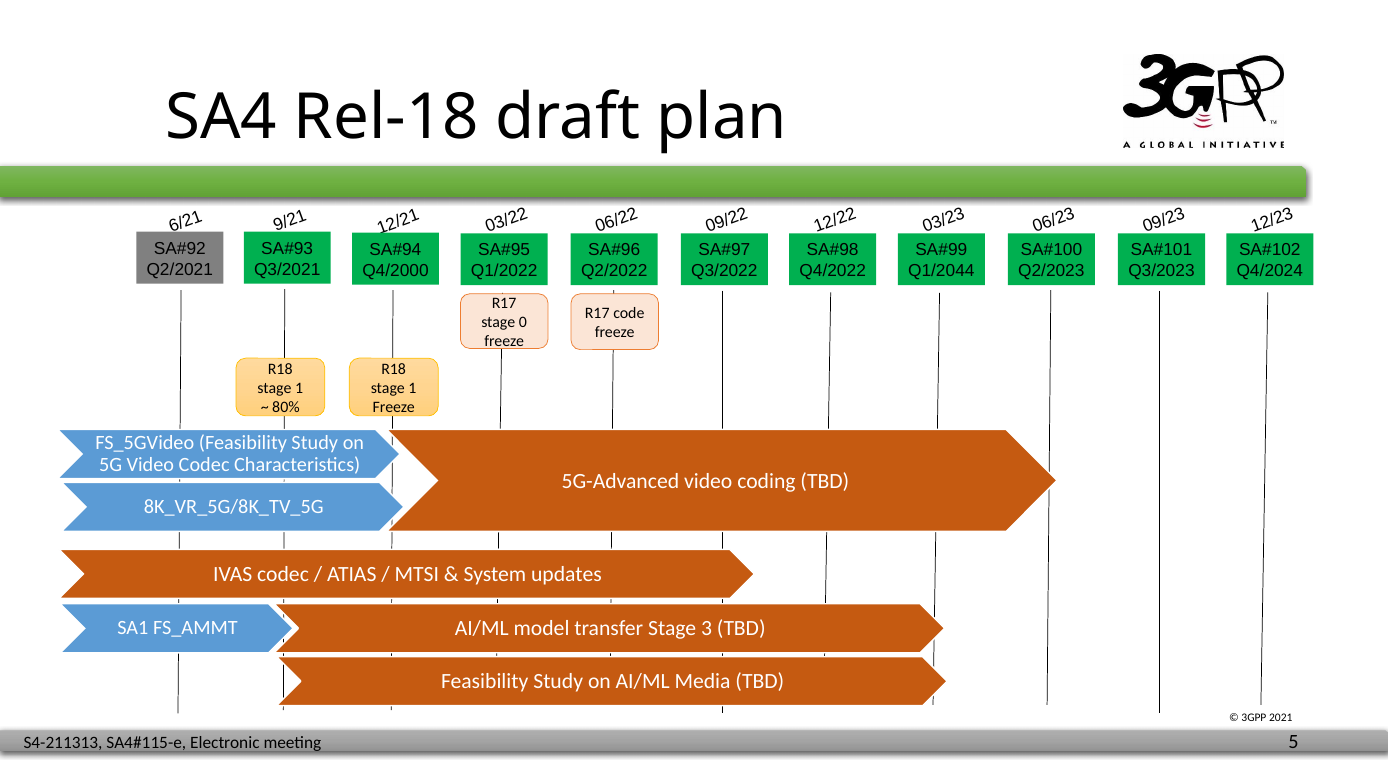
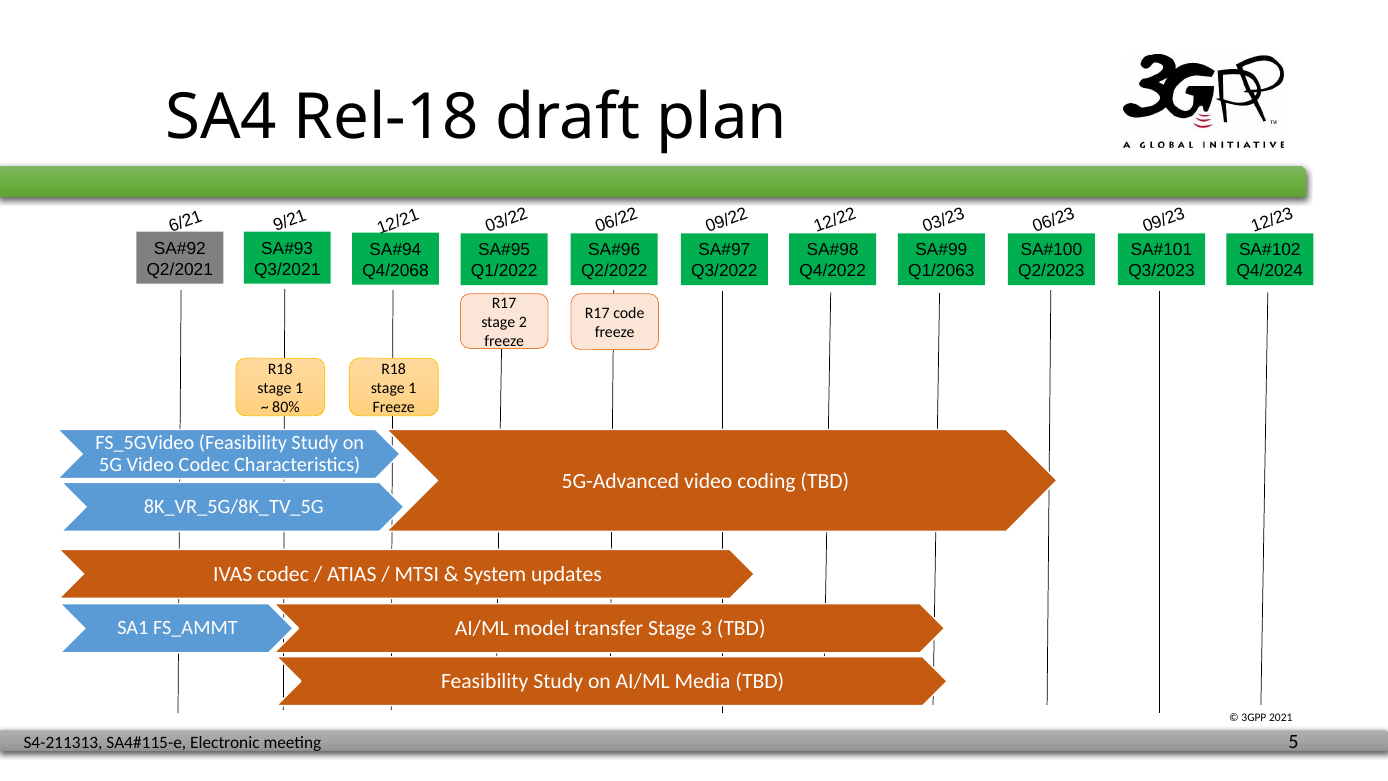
Q4/2000: Q4/2000 -> Q4/2068
Q1/2044: Q1/2044 -> Q1/2063
stage 0: 0 -> 2
